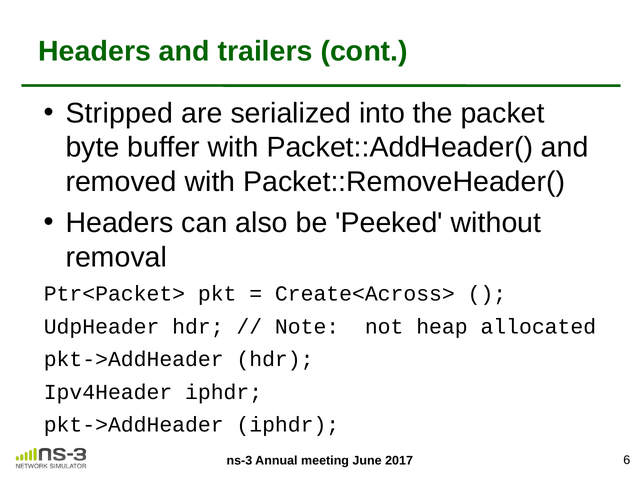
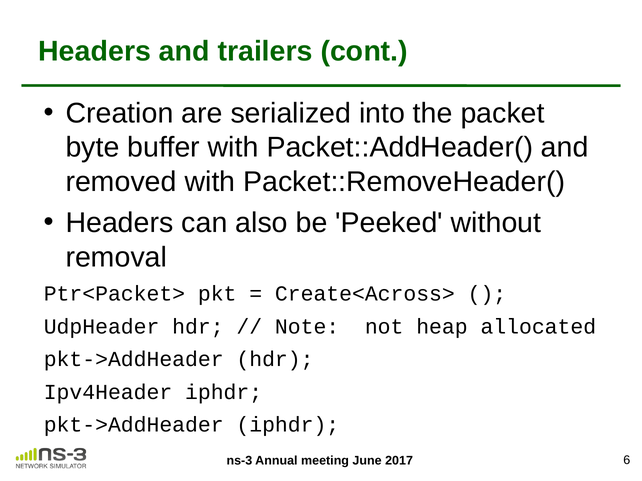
Stripped: Stripped -> Creation
